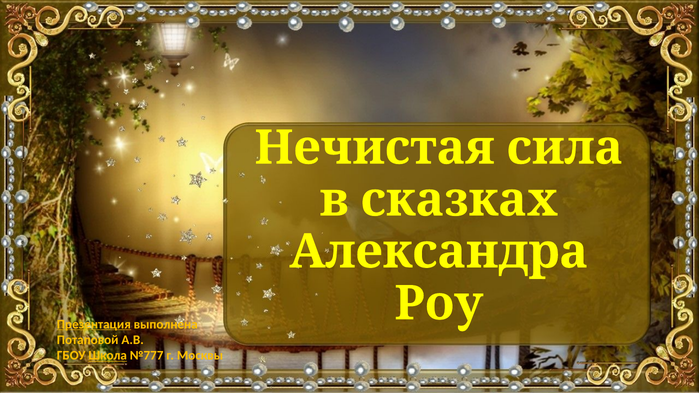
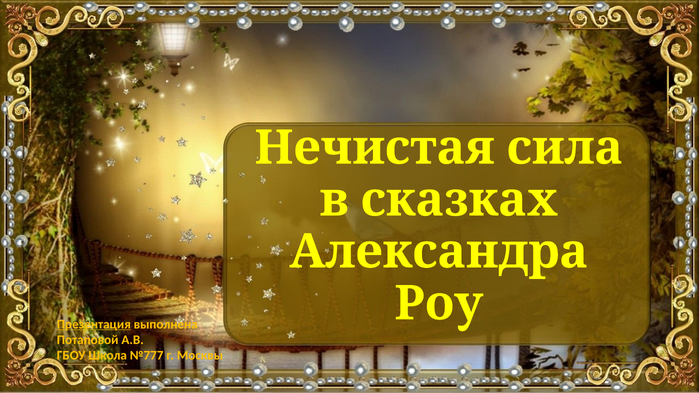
Школа underline: present -> none
